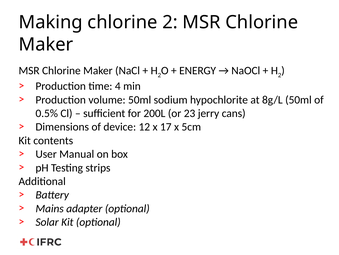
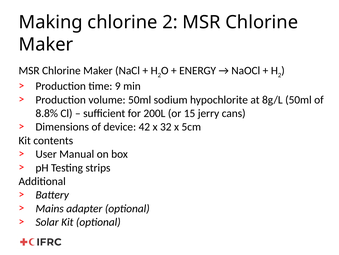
4: 4 -> 9
0.5%: 0.5% -> 8.8%
23: 23 -> 15
12: 12 -> 42
17: 17 -> 32
